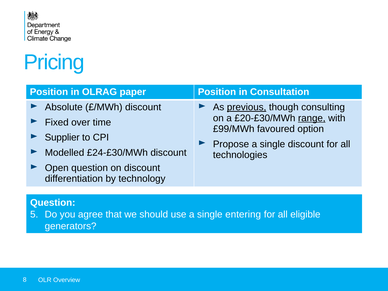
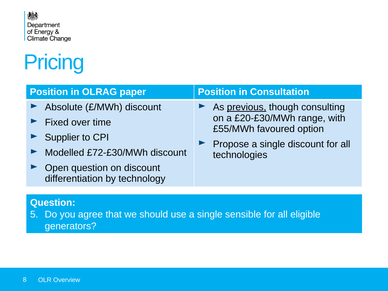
range underline: present -> none
£99/MWh: £99/MWh -> £55/MWh
£24-£30/MWh: £24-£30/MWh -> £72-£30/MWh
entering: entering -> sensible
